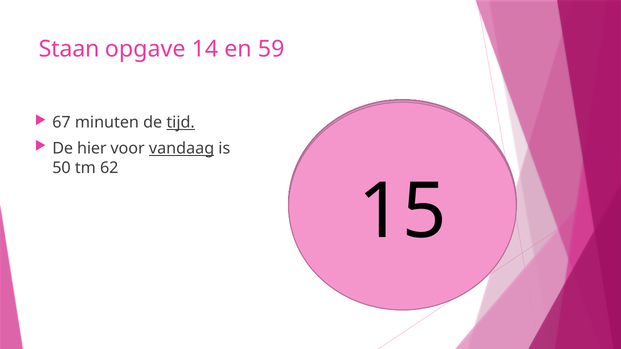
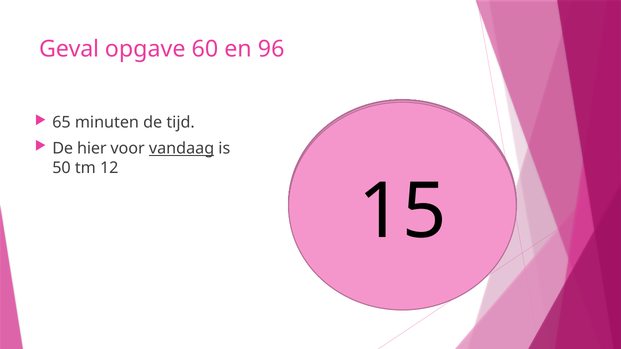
Staan: Staan -> Geval
opgave 14: 14 -> 60
59: 59 -> 96
67: 67 -> 65
tijd underline: present -> none
tm 62: 62 -> 12
